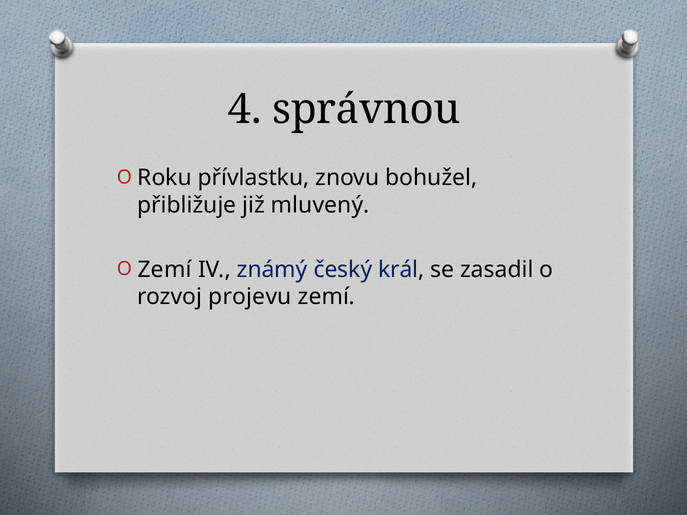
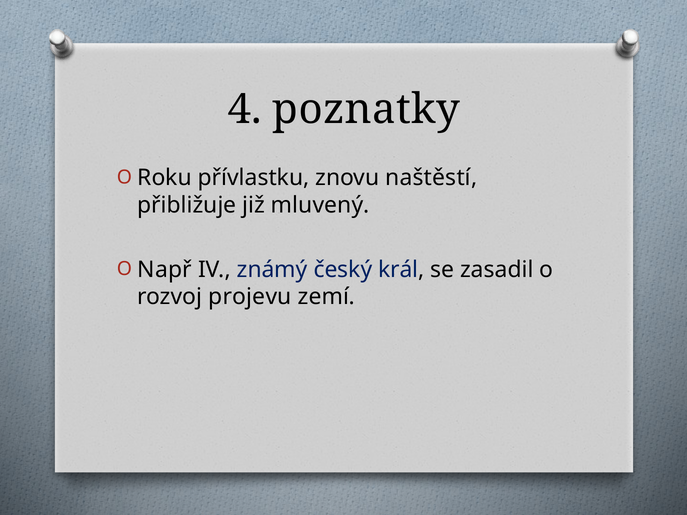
správnou: správnou -> poznatky
bohužel: bohužel -> naštěstí
O Zemí: Zemí -> Např
